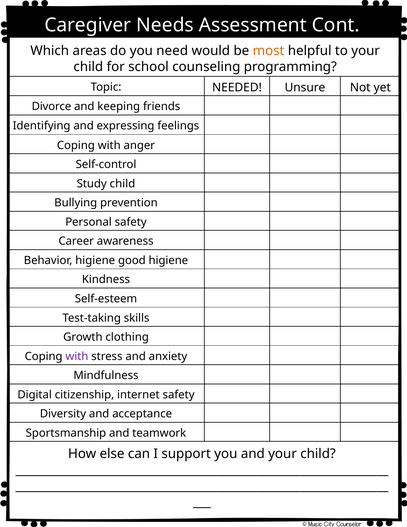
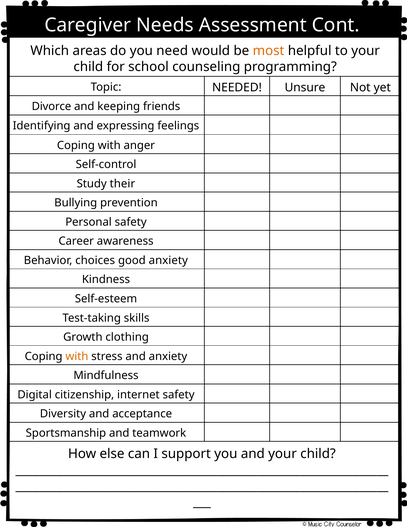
Study child: child -> their
Behavior higiene: higiene -> choices
good higiene: higiene -> anxiety
with at (77, 356) colour: purple -> orange
